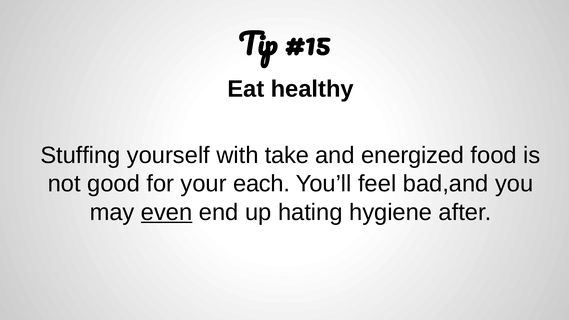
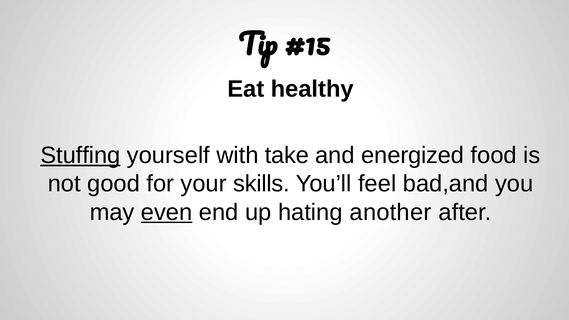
Stuffing underline: none -> present
each: each -> skills
hygiene: hygiene -> another
